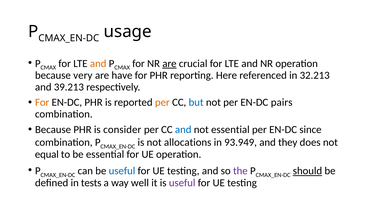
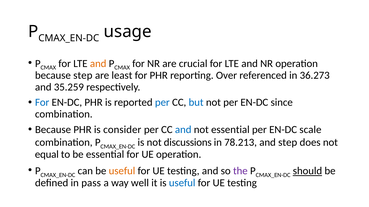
are at (169, 64) underline: present -> none
because very: very -> step
have: have -> least
Here: Here -> Over
32.213: 32.213 -> 36.273
39.213: 39.213 -> 35.259
For at (42, 103) colour: orange -> blue
per at (162, 103) colour: orange -> blue
pairs: pairs -> since
since: since -> scale
allocations: allocations -> discussions
93.949: 93.949 -> 78.213
and they: they -> step
useful at (122, 171) colour: blue -> orange
tests: tests -> pass
useful at (182, 183) colour: purple -> blue
